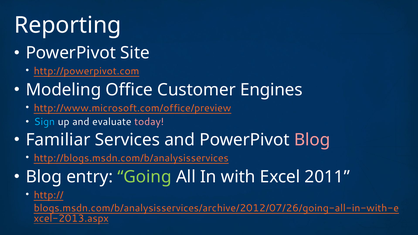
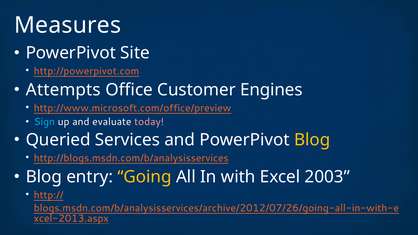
Reporting: Reporting -> Measures
Modeling: Modeling -> Attempts
Familiar: Familiar -> Queried
Blog at (312, 140) colour: pink -> yellow
Going colour: light green -> yellow
2011: 2011 -> 2003
